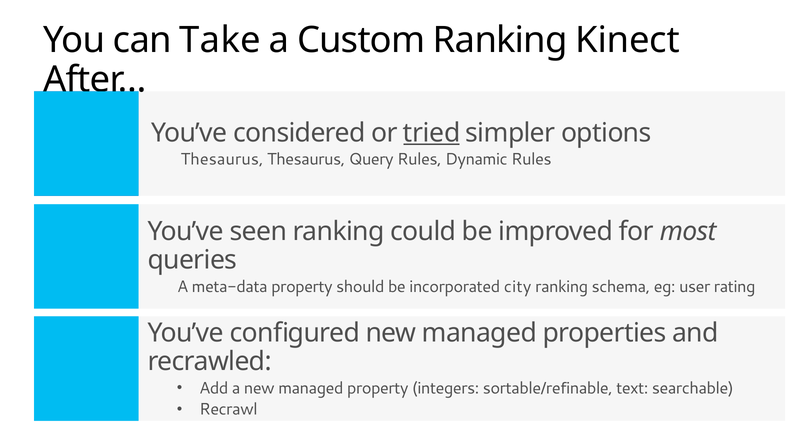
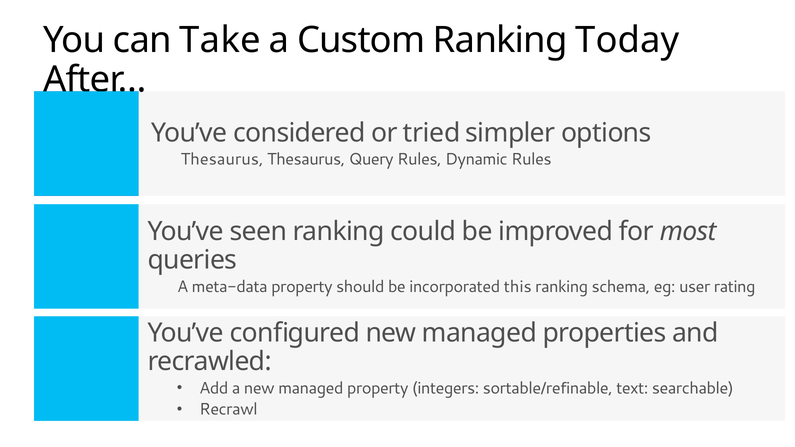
Kinect: Kinect -> Today
tried underline: present -> none
city: city -> this
